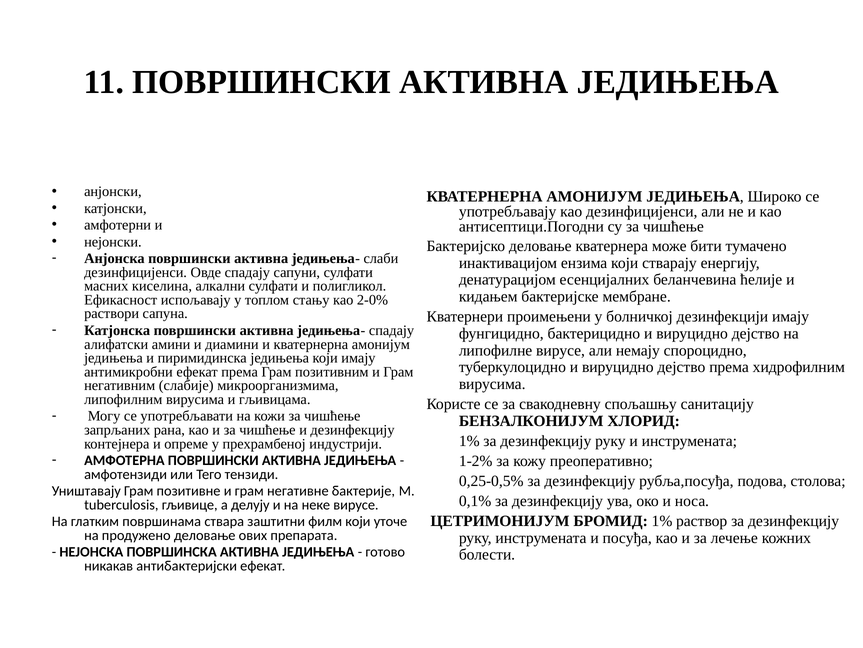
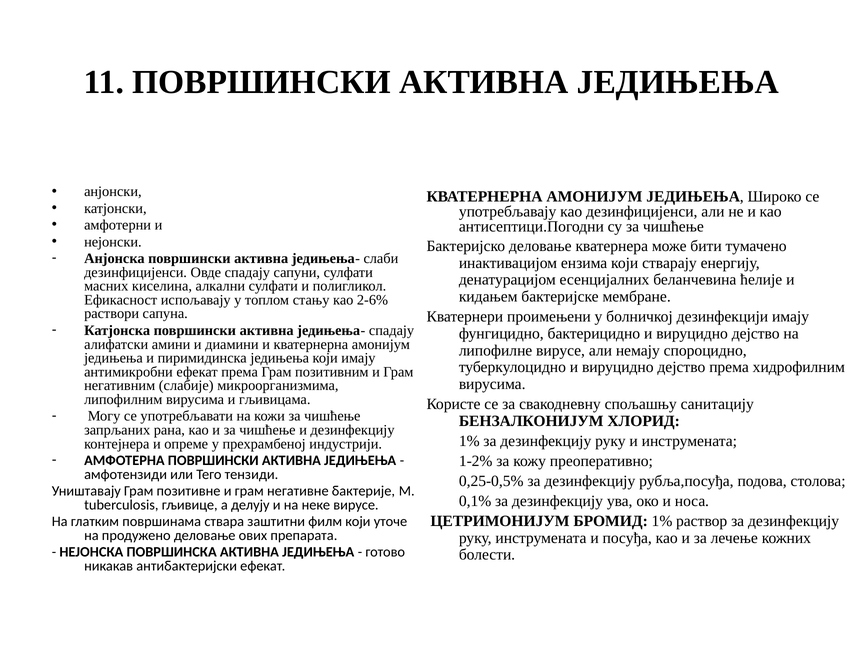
2-0%: 2-0% -> 2-6%
